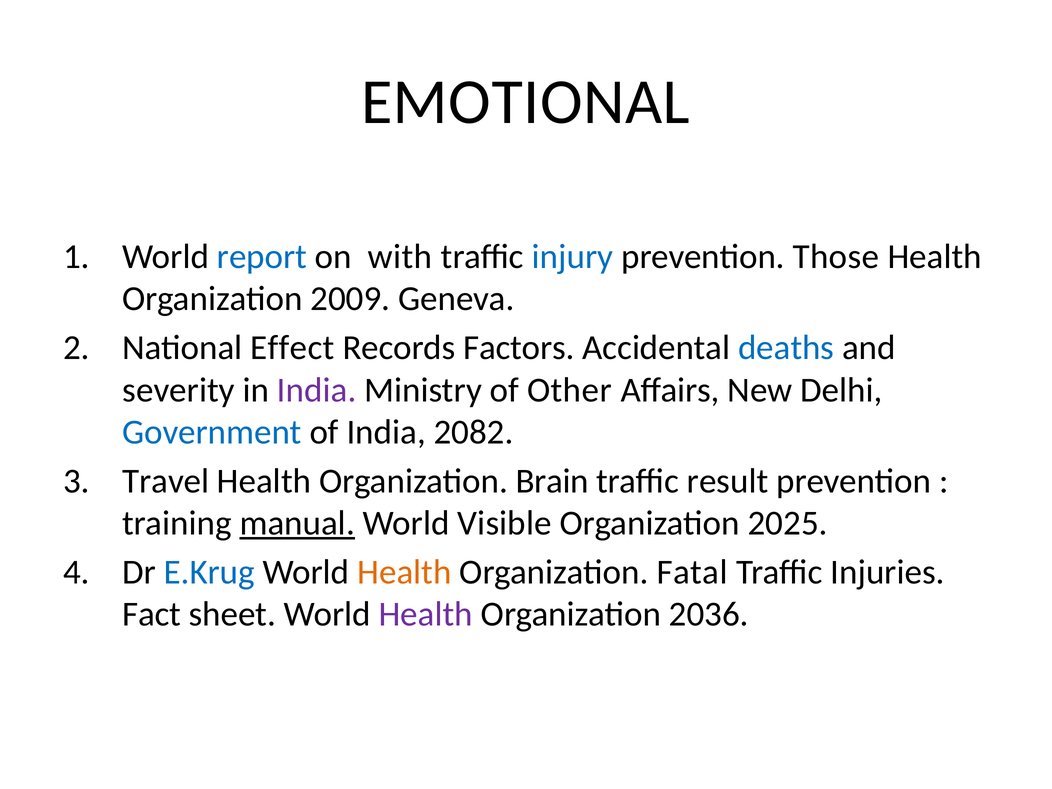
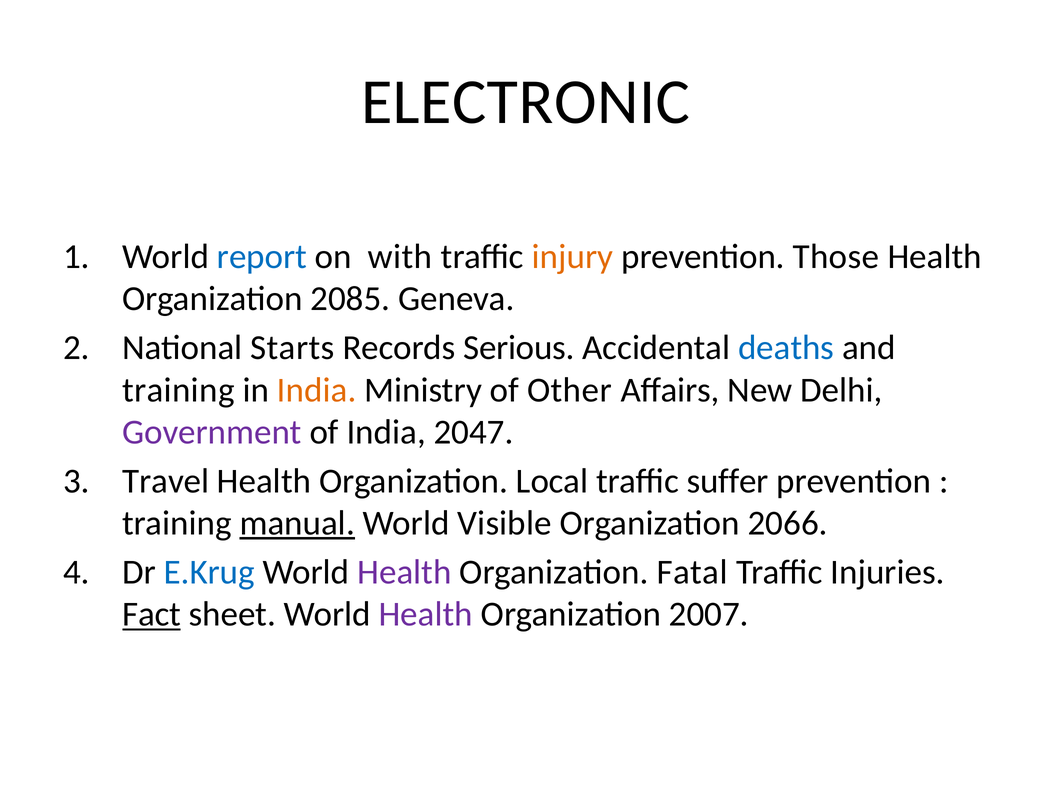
EMOTIONAL: EMOTIONAL -> ELECTRONIC
injury colour: blue -> orange
2009: 2009 -> 2085
Effect: Effect -> Starts
Factors: Factors -> Serious
severity at (179, 390): severity -> training
India at (317, 390) colour: purple -> orange
Government colour: blue -> purple
2082: 2082 -> 2047
Brain: Brain -> Local
result: result -> suffer
2025: 2025 -> 2066
Health at (404, 572) colour: orange -> purple
Fact underline: none -> present
2036: 2036 -> 2007
